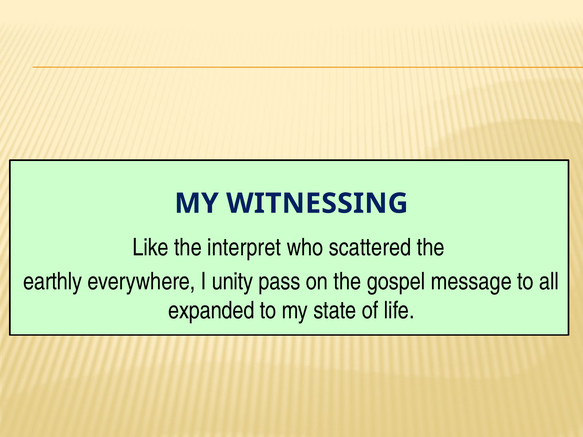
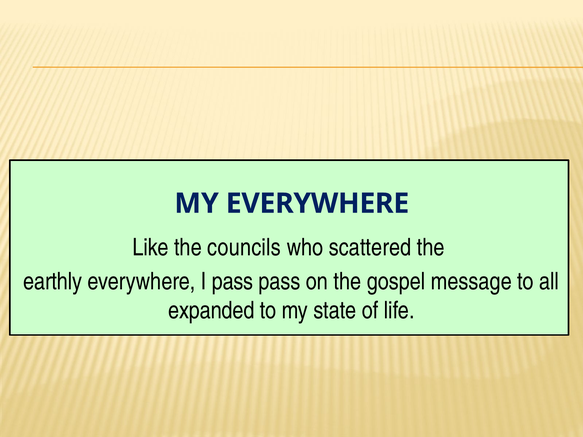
MY WITNESSING: WITNESSING -> EVERYWHERE
interpret: interpret -> councils
I unity: unity -> pass
